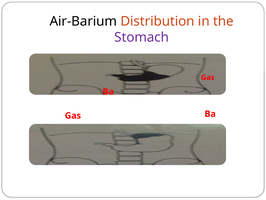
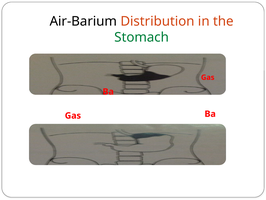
Stomach colour: purple -> green
